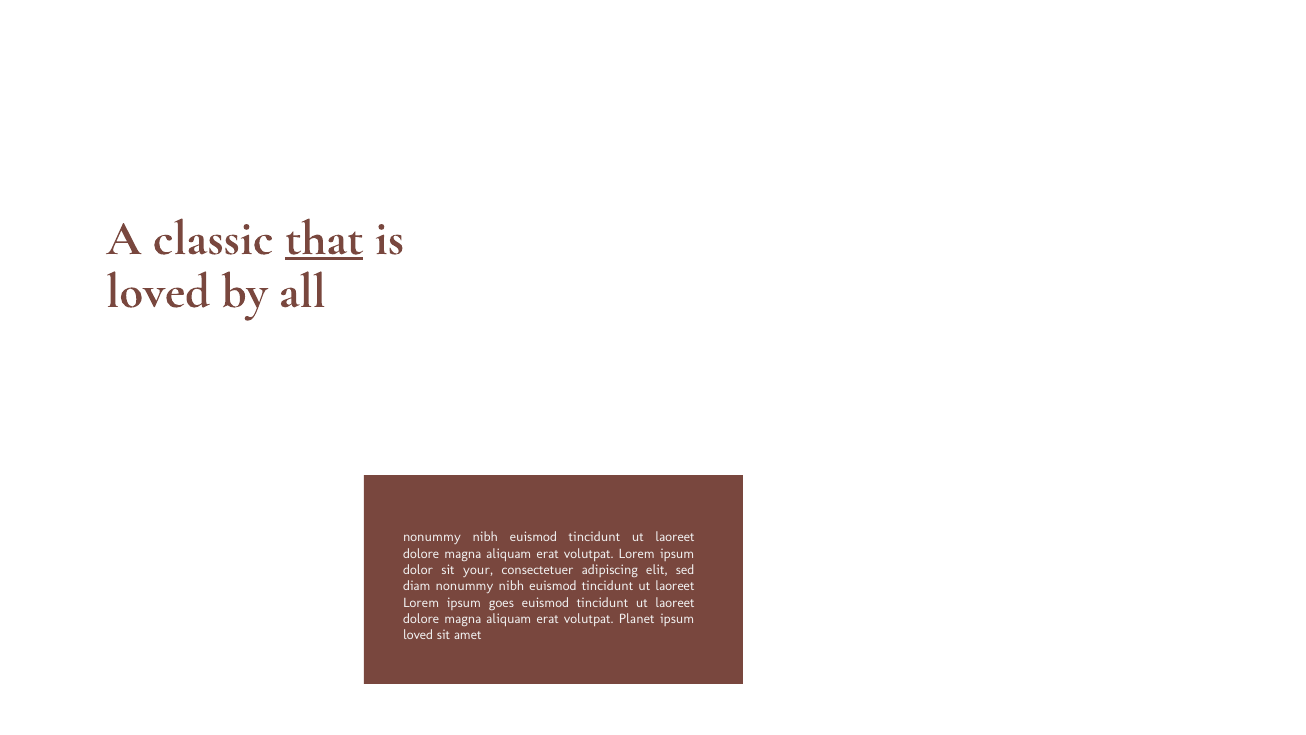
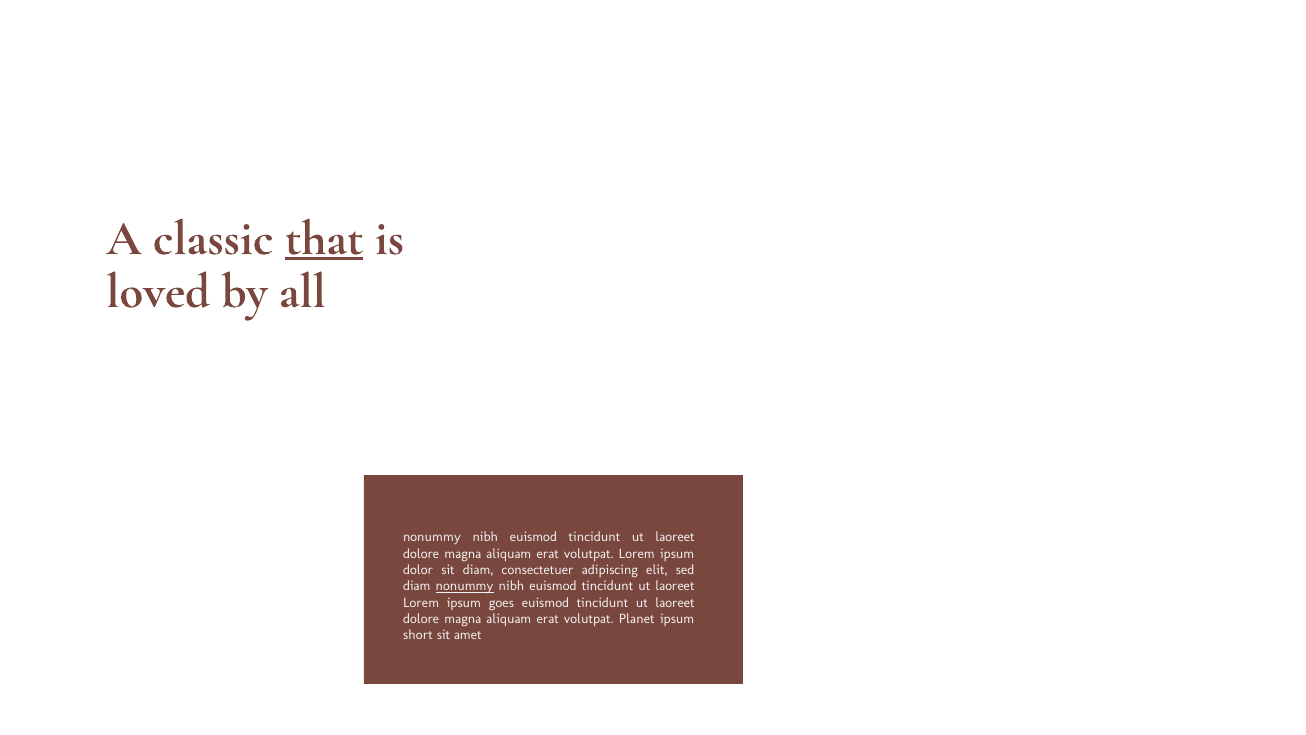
sit your: your -> diam
nonummy at (465, 586) underline: none -> present
loved at (418, 635): loved -> short
